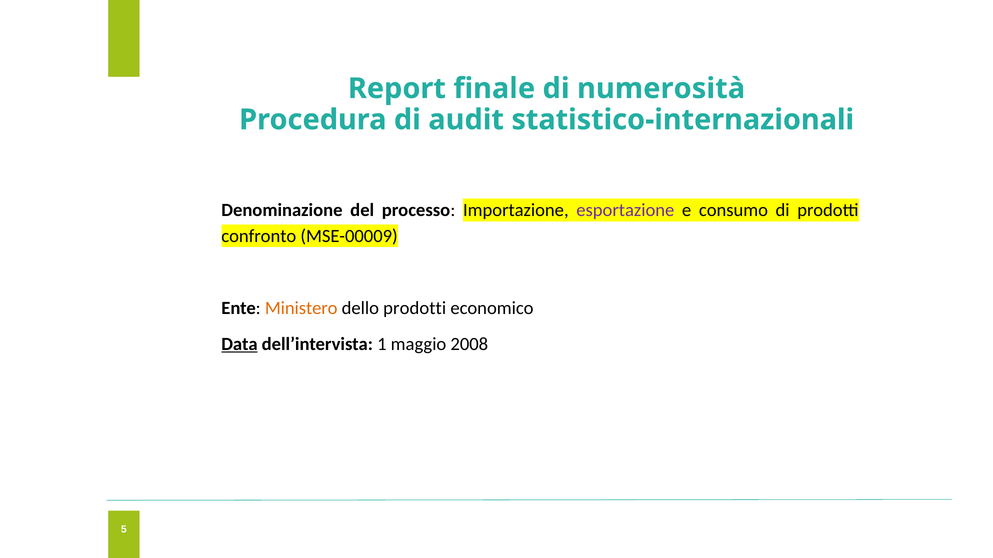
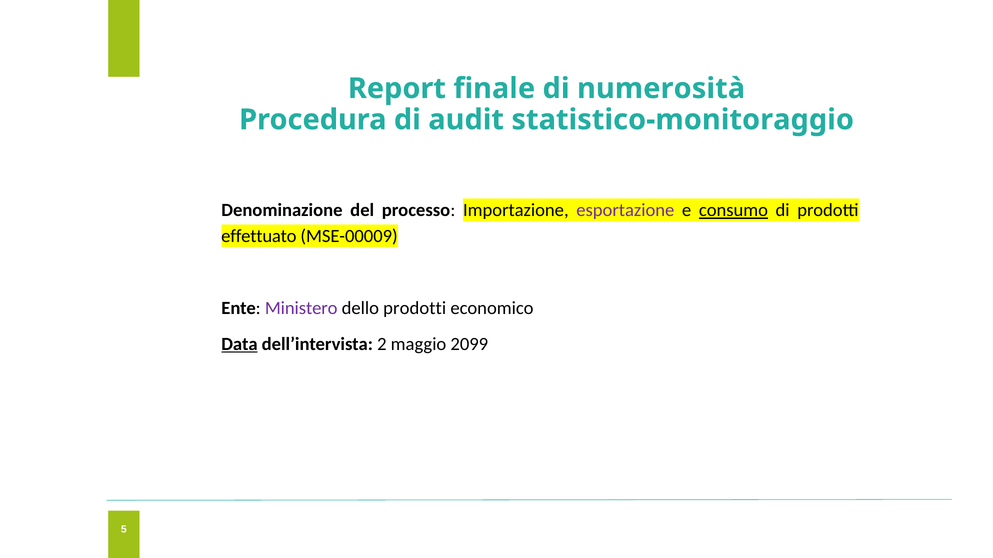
statistico-internazionali: statistico-internazionali -> statistico-monitoraggio
consumo underline: none -> present
confronto: confronto -> effettuato
Ministero colour: orange -> purple
1: 1 -> 2
2008: 2008 -> 2099
